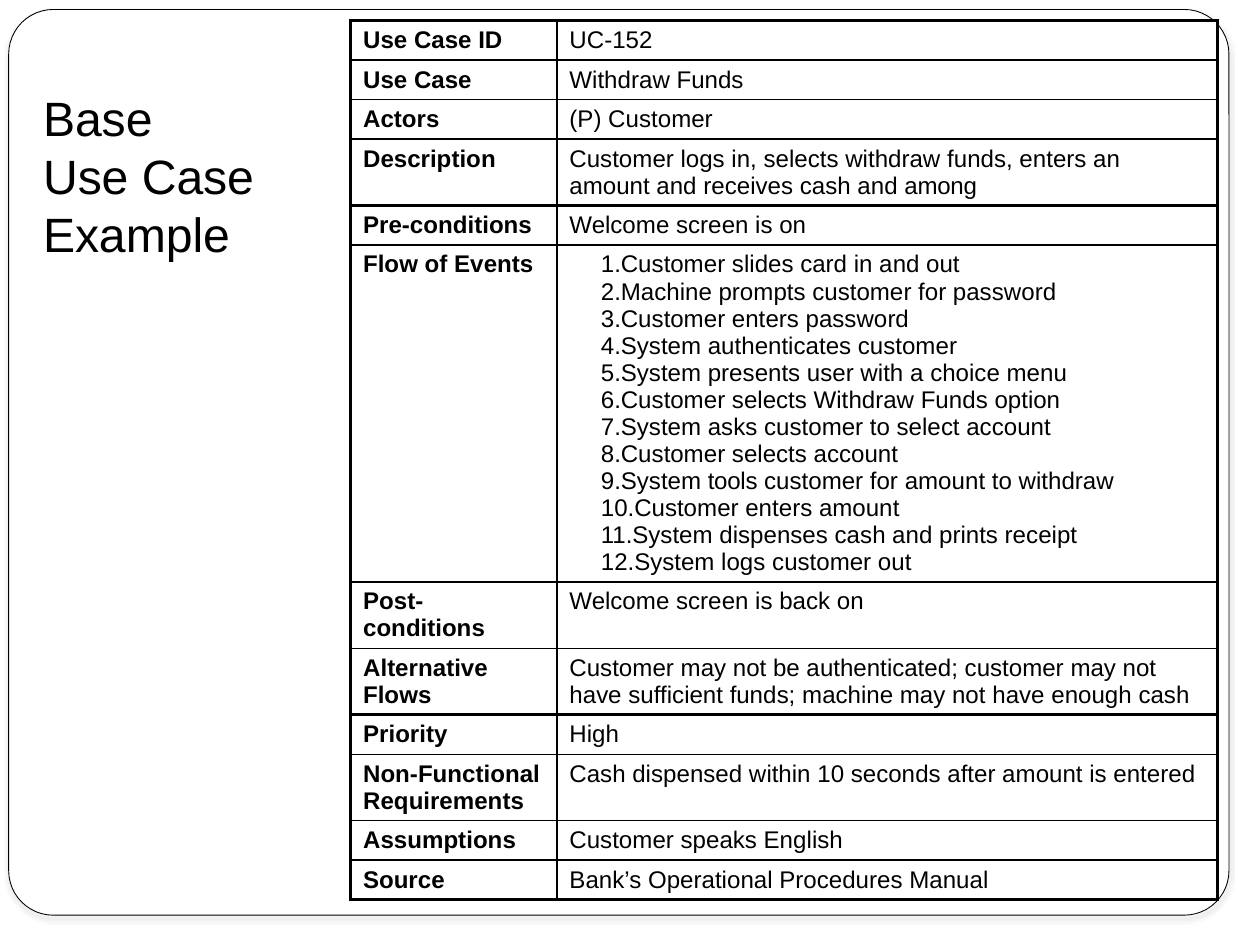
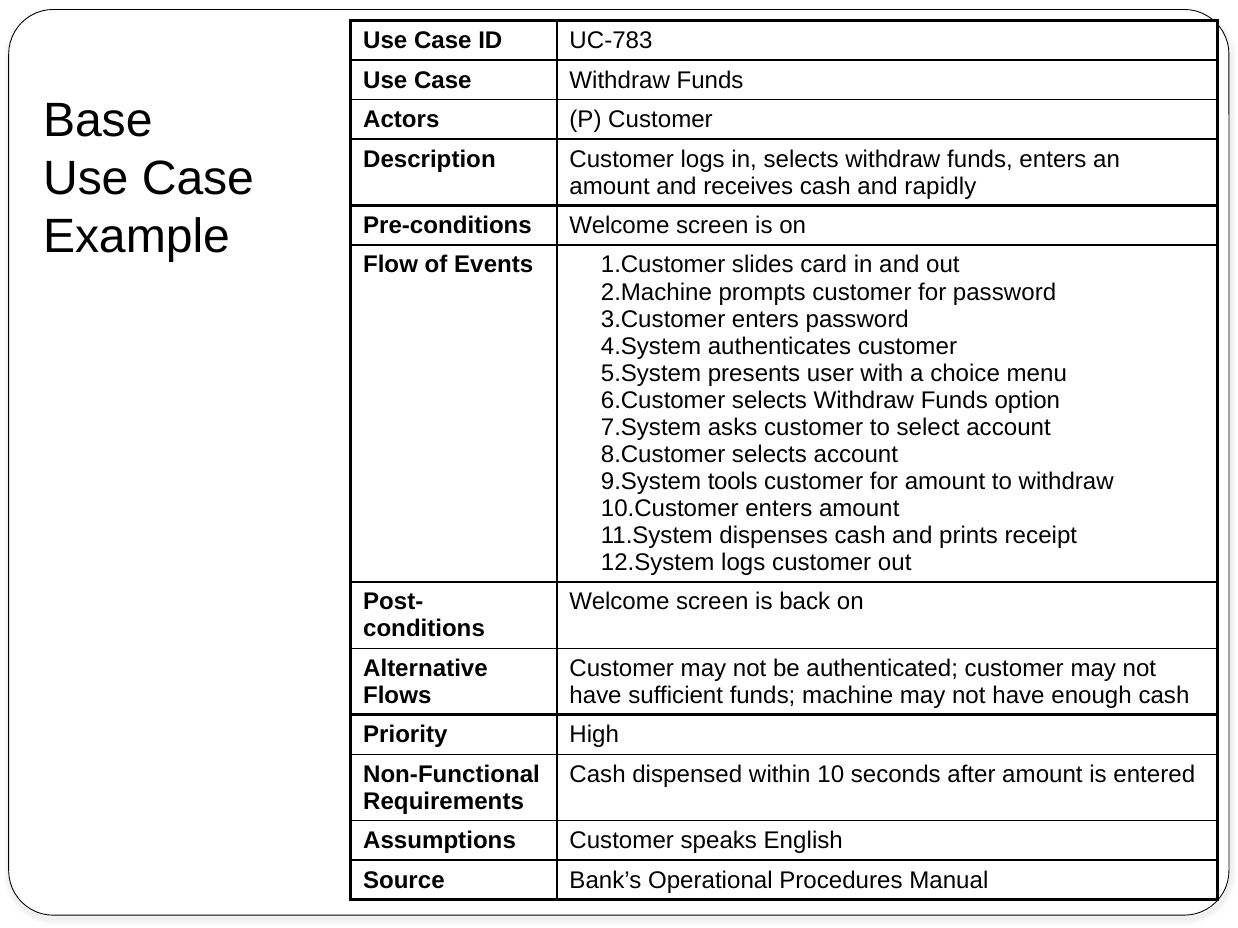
UC-152: UC-152 -> UC-783
among: among -> rapidly
